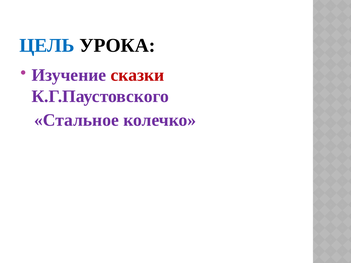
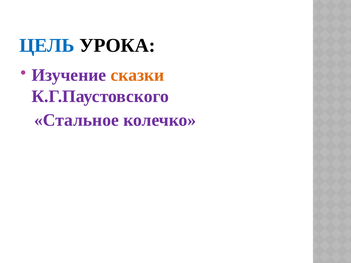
сказки colour: red -> orange
